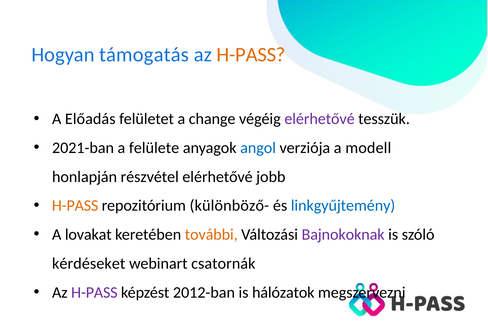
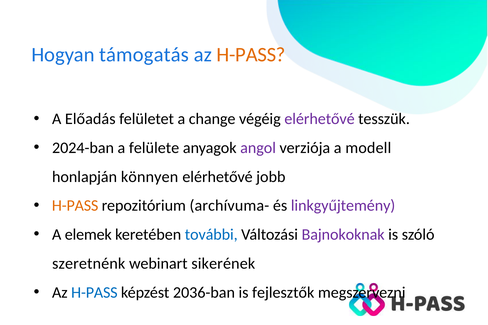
2021-ban: 2021-ban -> 2024-ban
angol colour: blue -> purple
részvétel: részvétel -> könnyen
különböző-: különböző- -> archívuma-
linkgyűjtemény colour: blue -> purple
lovakat: lovakat -> elemek
további colour: orange -> blue
kérdéseket: kérdéseket -> szeretnénk
csatornák: csatornák -> sikerének
H-PASS at (94, 293) colour: purple -> blue
2012-ban: 2012-ban -> 2036-ban
hálózatok: hálózatok -> fejlesztők
